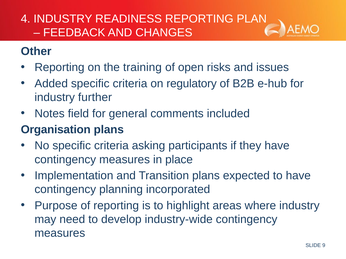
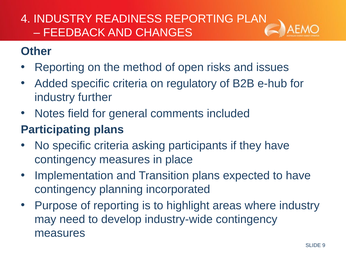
training: training -> method
Organisation: Organisation -> Participating
